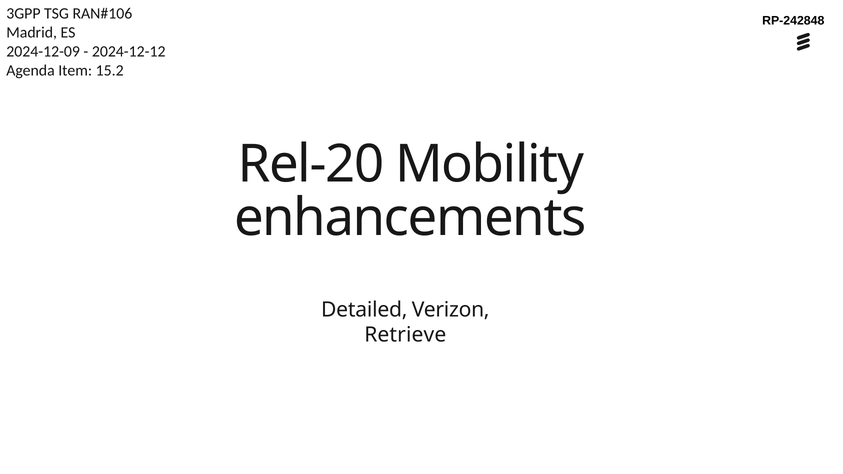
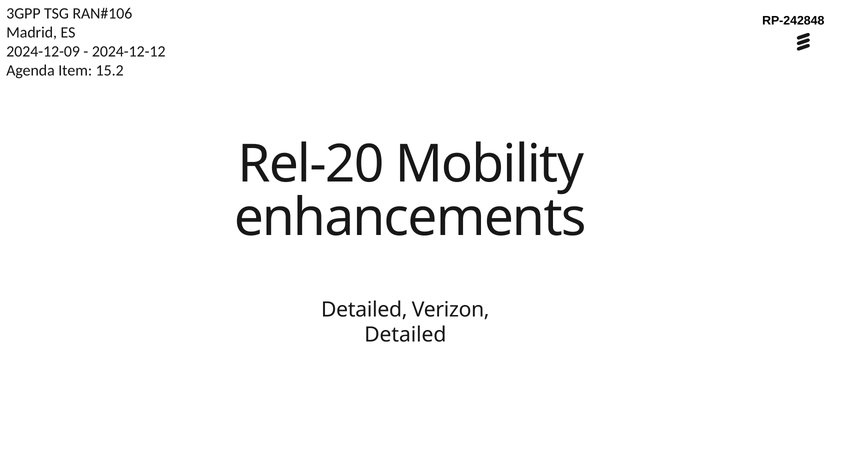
Retrieve at (405, 335): Retrieve -> Detailed
